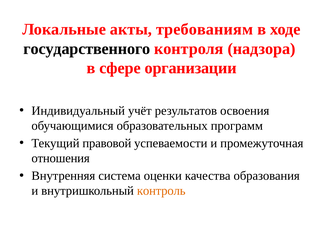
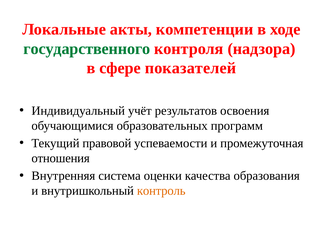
требованиям: требованиям -> компетенции
государственного colour: black -> green
организации: организации -> показателей
